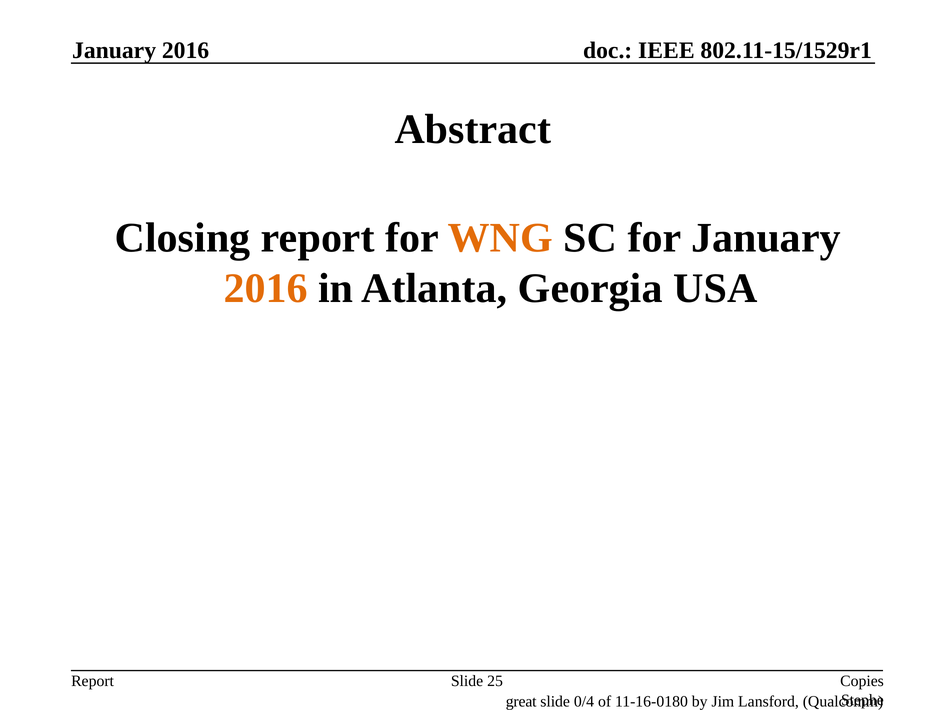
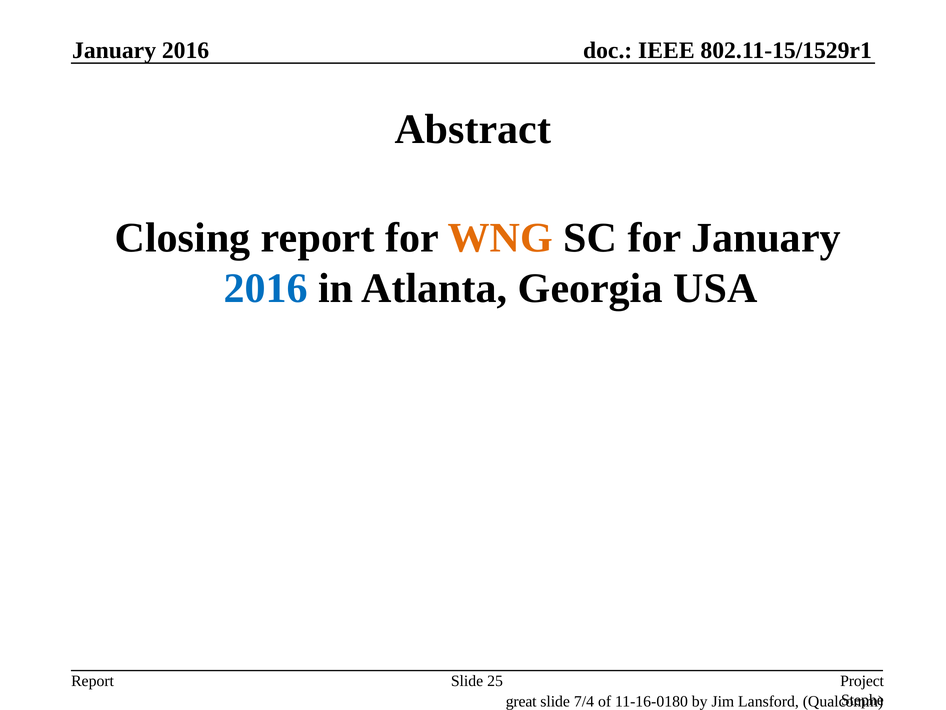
2016 at (266, 288) colour: orange -> blue
Copies: Copies -> Project
0/4: 0/4 -> 7/4
